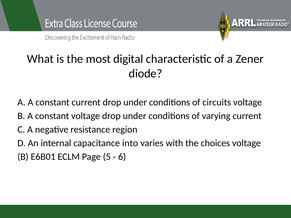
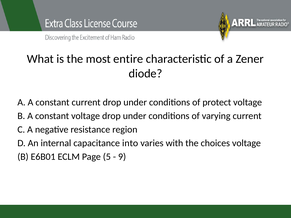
digital: digital -> entire
circuits: circuits -> protect
6: 6 -> 9
